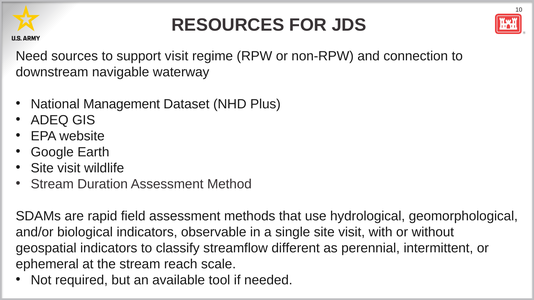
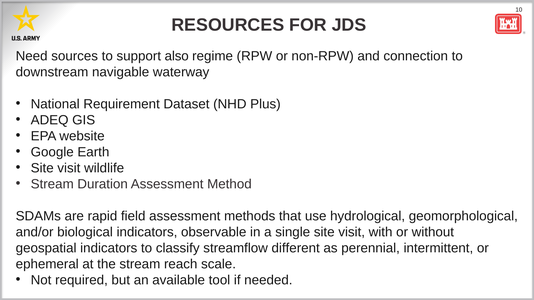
support visit: visit -> also
Management: Management -> Requirement
